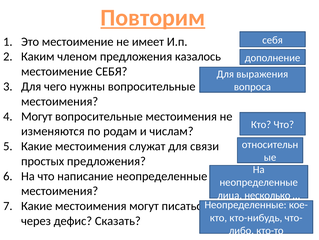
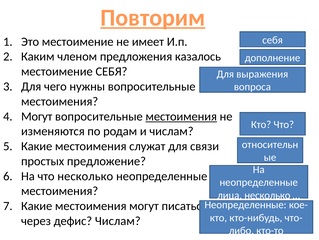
местоимения at (181, 116) underline: none -> present
простых предложения: предложения -> предложение
что написание: написание -> несколько
дефис Сказать: Сказать -> Числам
